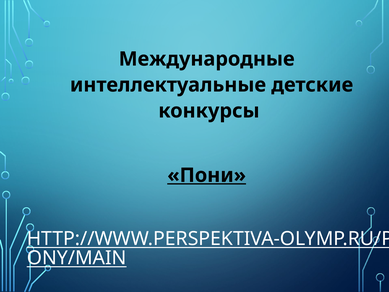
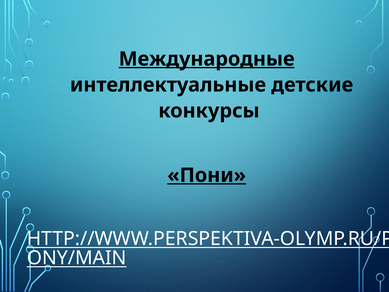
Международные underline: none -> present
